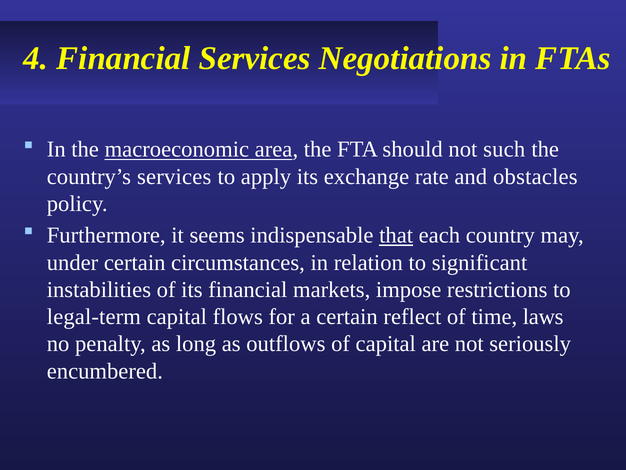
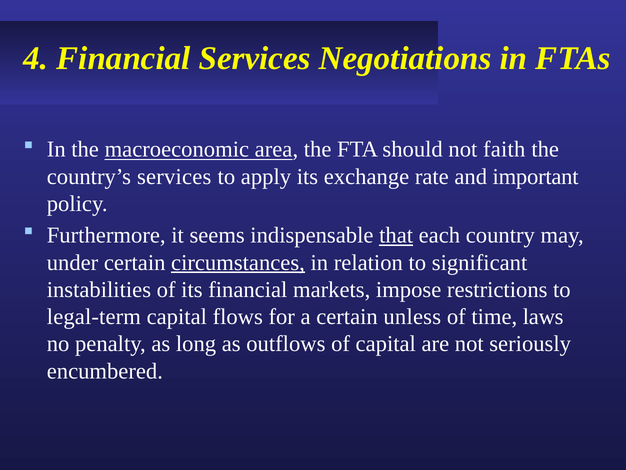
such: such -> faith
obstacles: obstacles -> important
circumstances underline: none -> present
reflect: reflect -> unless
